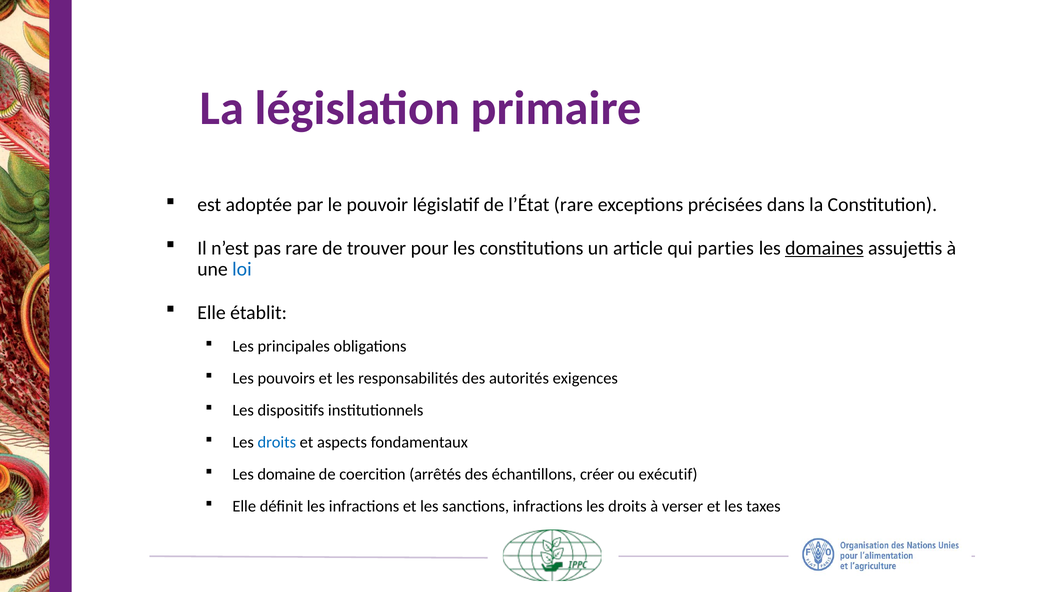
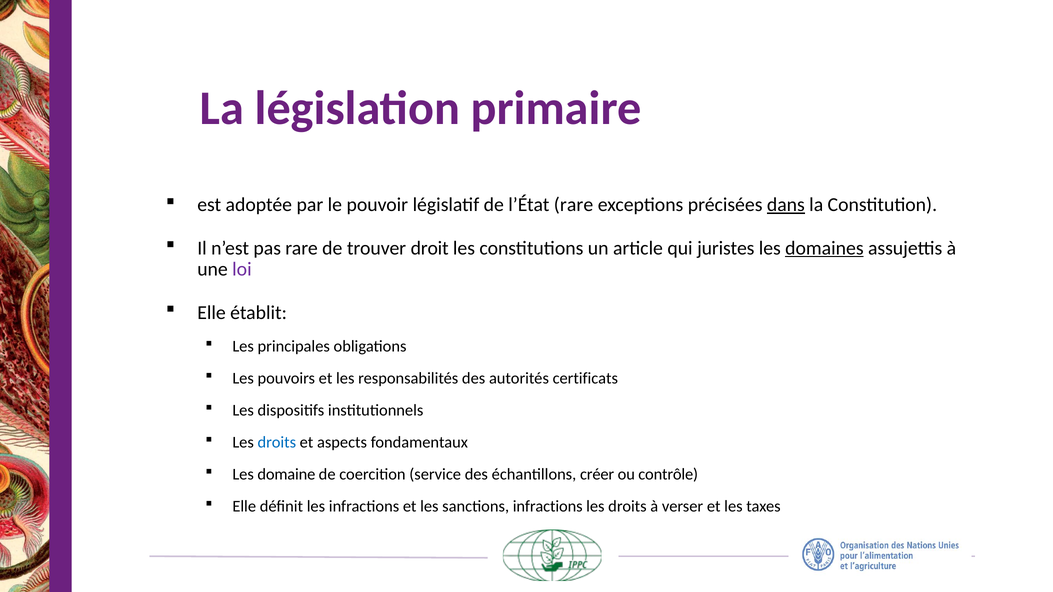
dans underline: none -> present
pour: pour -> droit
parties: parties -> juristes
loi colour: blue -> purple
exigences: exigences -> certificats
arrêtés: arrêtés -> service
exécutif: exécutif -> contrôle
